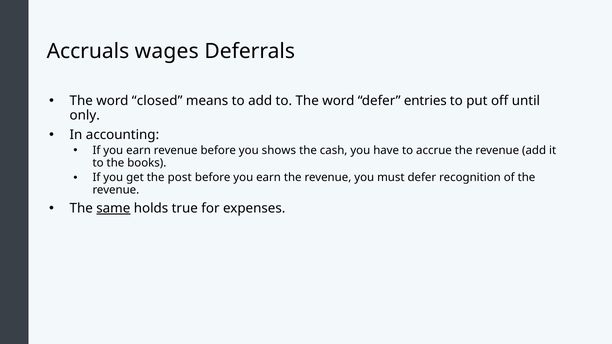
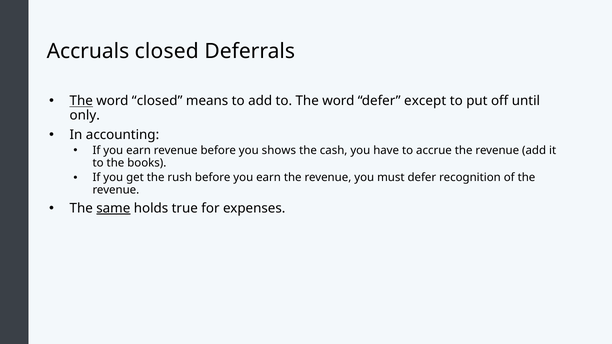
Accruals wages: wages -> closed
The at (81, 101) underline: none -> present
entries: entries -> except
post: post -> rush
